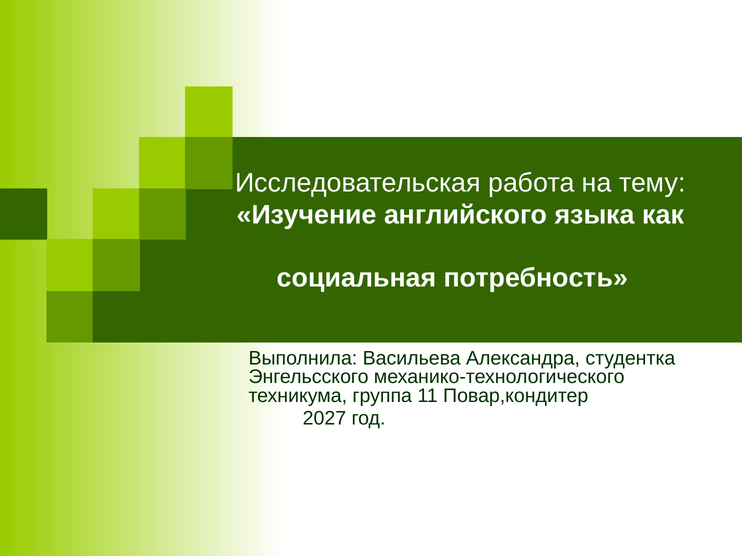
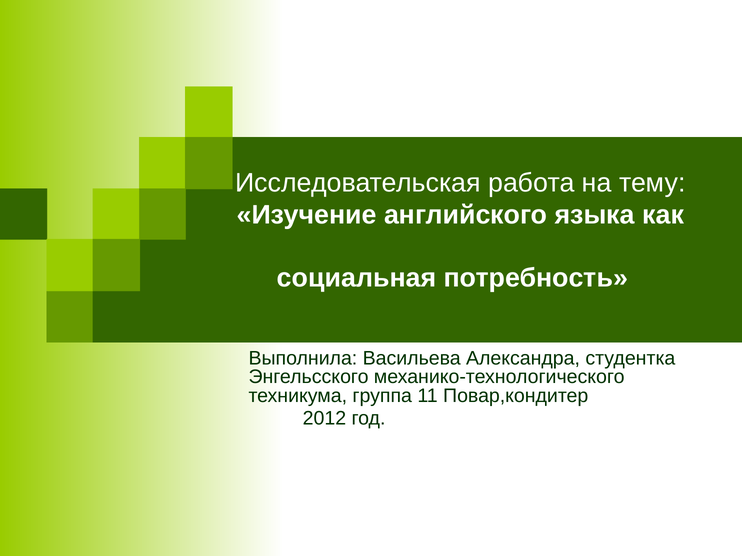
2027: 2027 -> 2012
